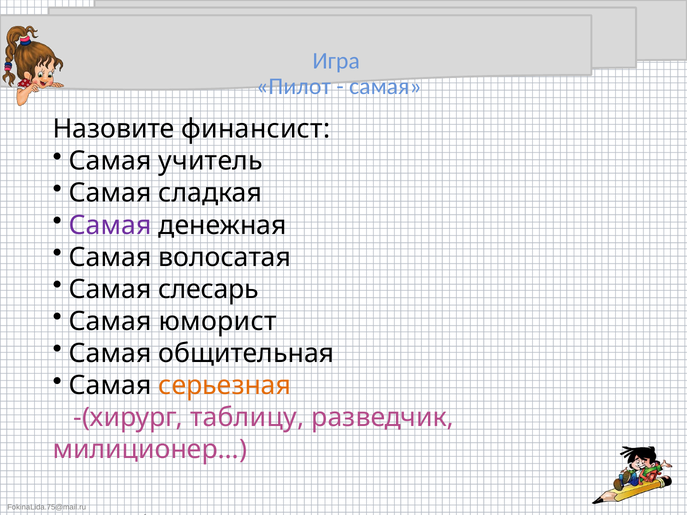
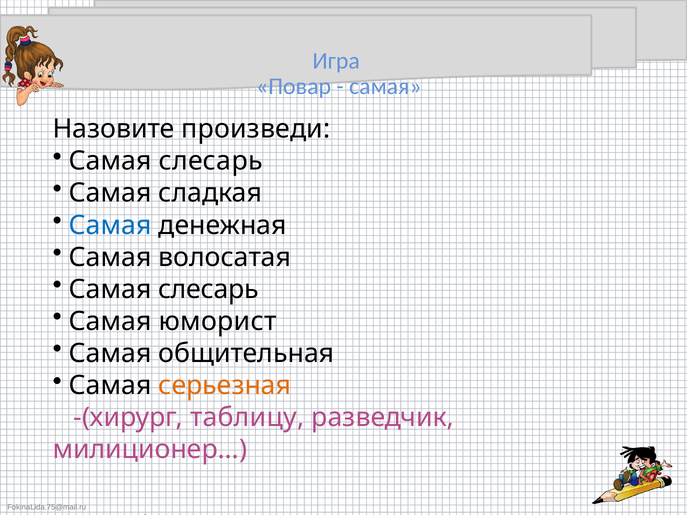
Пилот: Пилот -> Повар
финансист: финансист -> произведи
учитель at (211, 161): учитель -> слесарь
Самая at (110, 225) colour: purple -> blue
